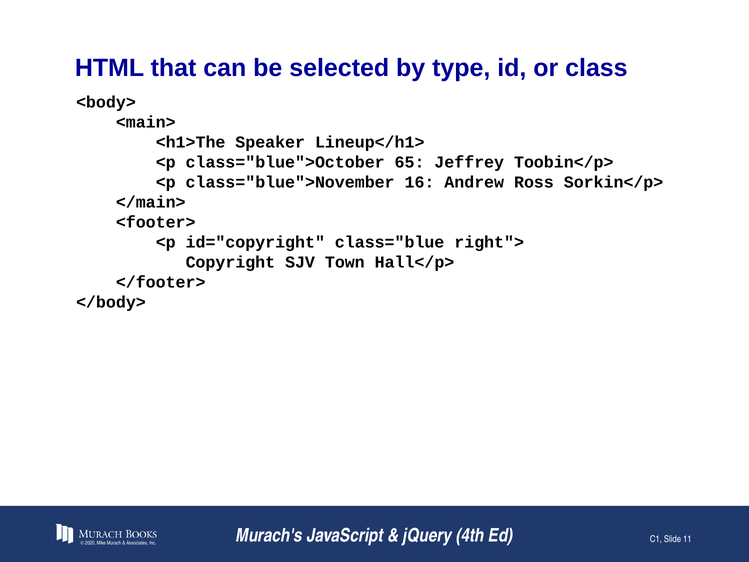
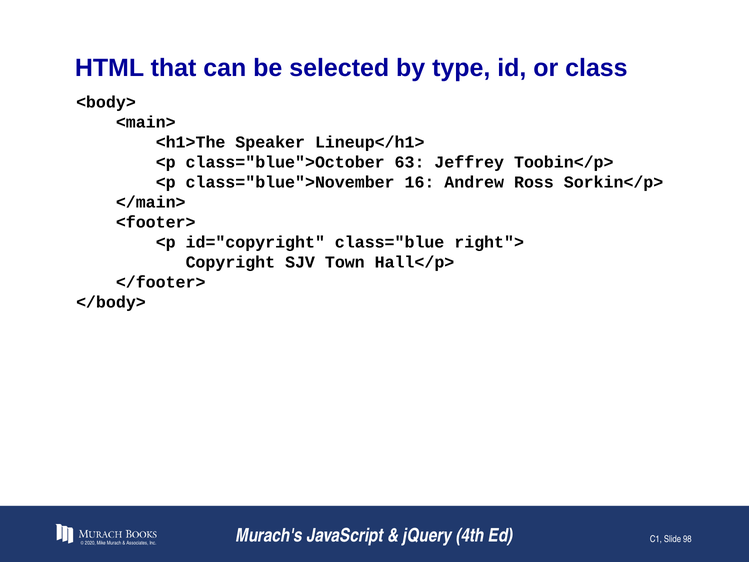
65: 65 -> 63
11: 11 -> 98
